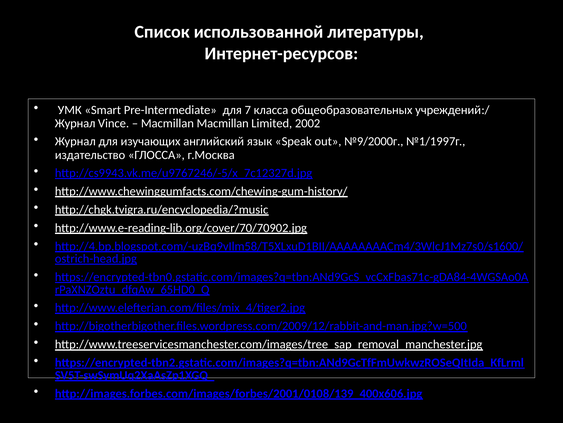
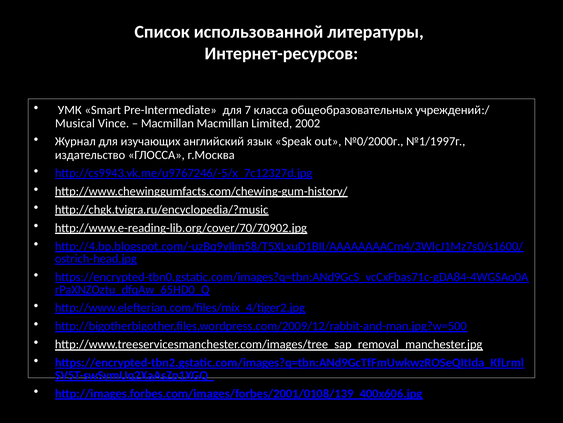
Журнал at (75, 123): Журнал -> Musical
№9/2000г: №9/2000г -> №0/2000г
